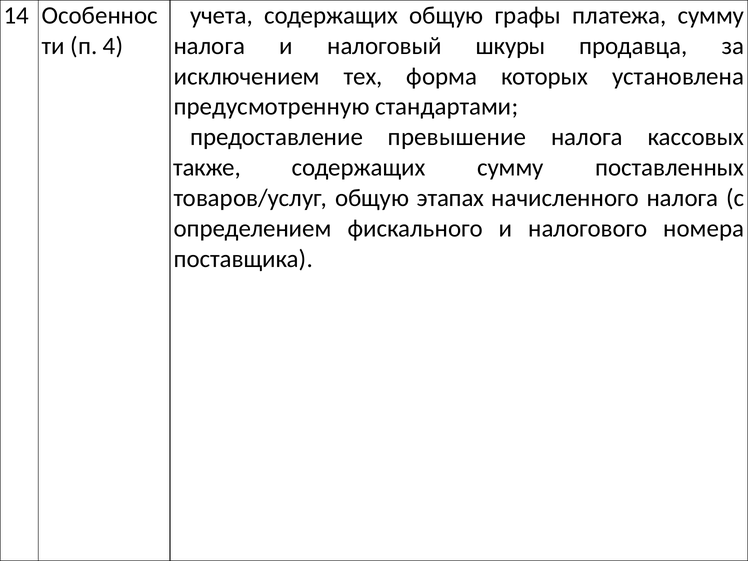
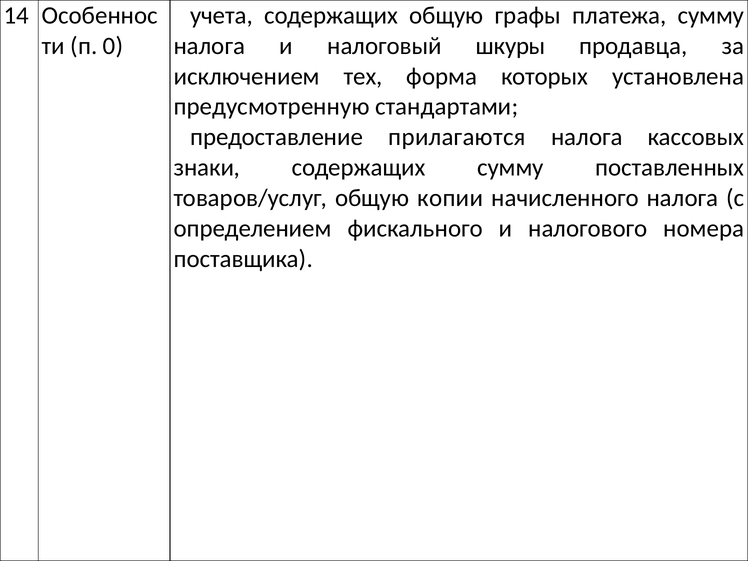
4: 4 -> 0
превышение: превышение -> прилагаются
также: также -> знаки
этапах: этапах -> копии
